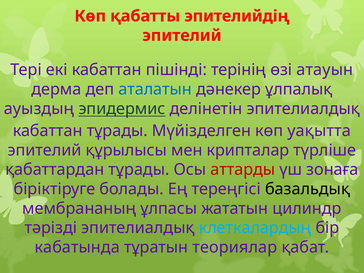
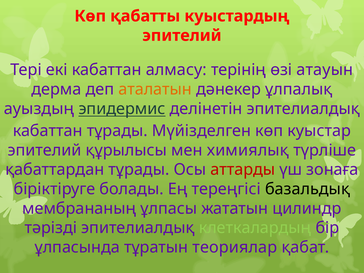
эпителийдің: эпителийдің -> куыстардың
пішінді: пішінді -> алмасу
аталатын colour: blue -> orange
уақытта: уақытта -> куыстар
крипталар: крипталар -> химиялық
клеткалардың colour: light blue -> light green
кабатында: кабатында -> ұлпасында
